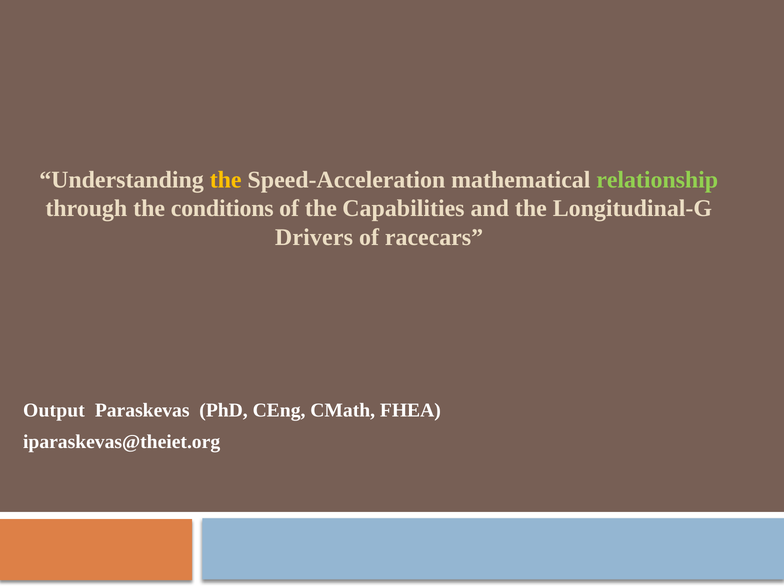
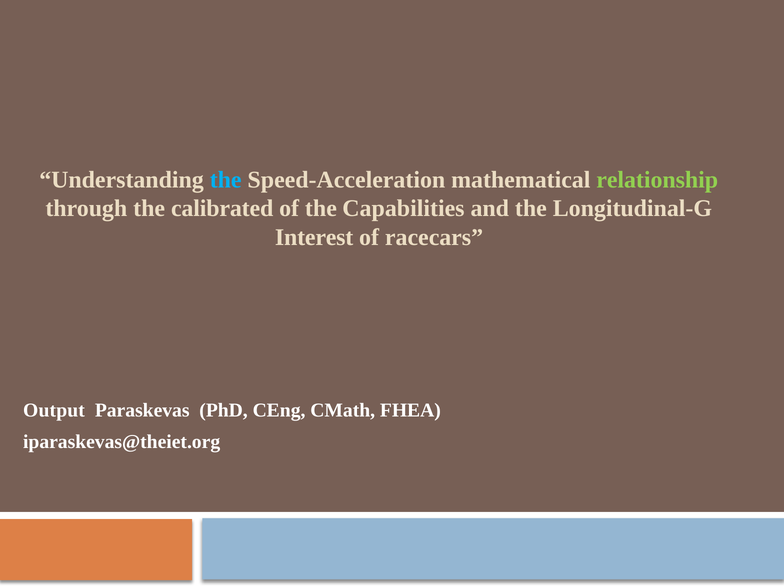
the at (226, 180) colour: yellow -> light blue
conditions: conditions -> calibrated
Drivers: Drivers -> Interest
